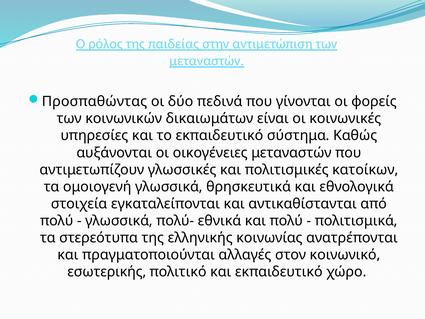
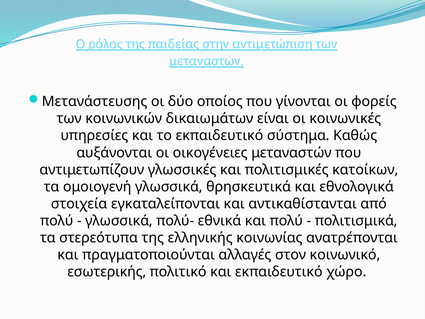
Προσπαθώντας: Προσπαθώντας -> Μετανάστευσης
πεδινά: πεδινά -> οποίος
